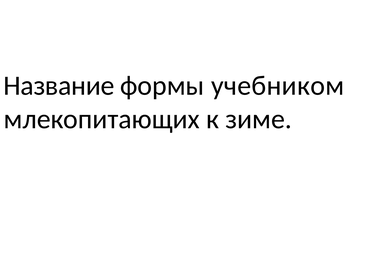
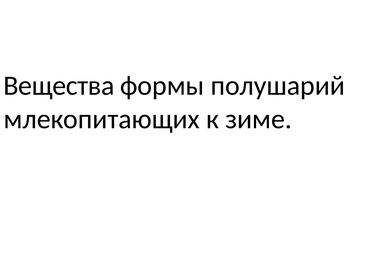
Название: Название -> Вещества
учебником: учебником -> полушарий
